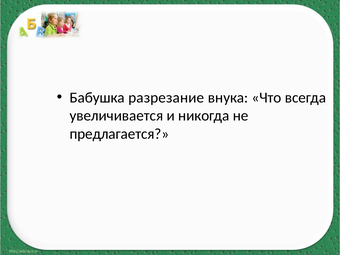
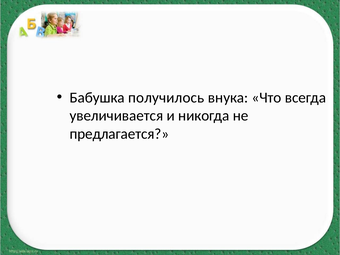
разрезание: разрезание -> получилось
